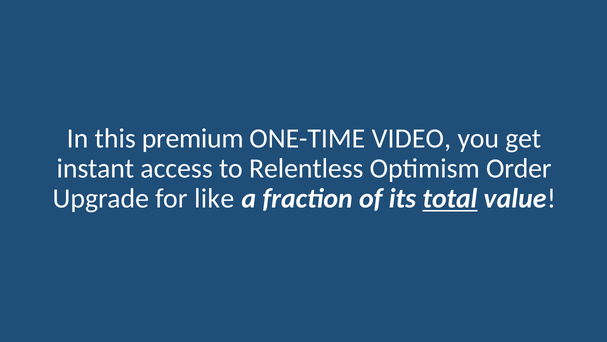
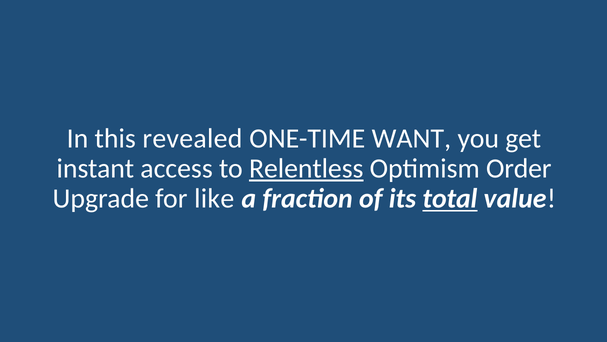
premium: premium -> revealed
VIDEO: VIDEO -> WANT
Relentless underline: none -> present
